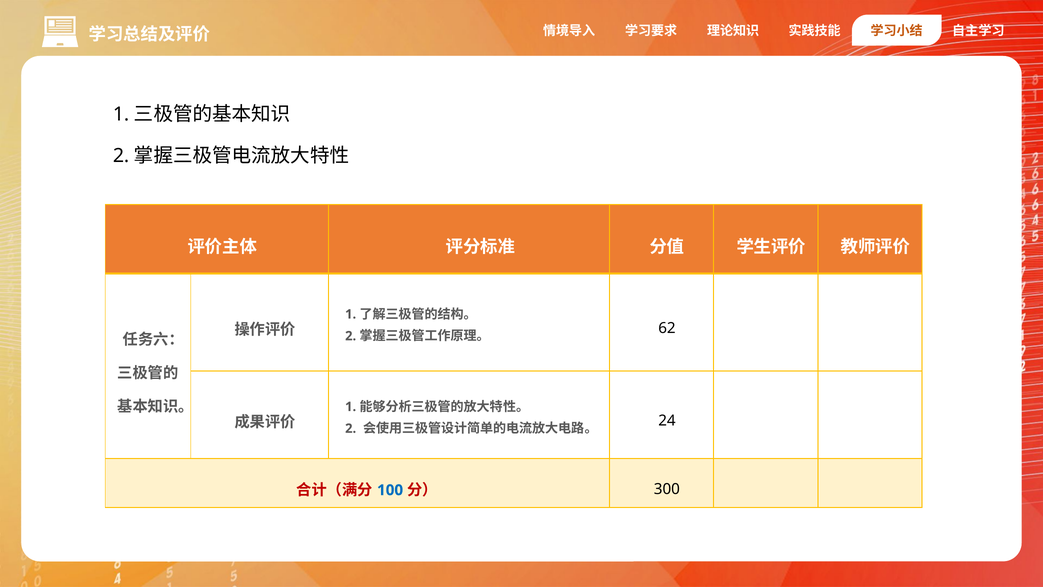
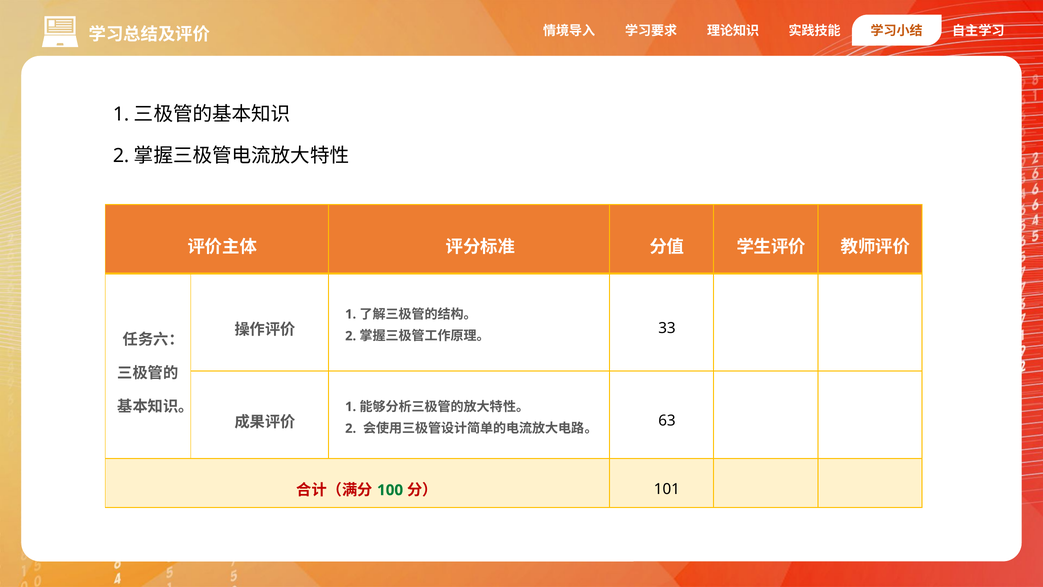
62: 62 -> 33
24: 24 -> 63
100 colour: blue -> green
300: 300 -> 101
